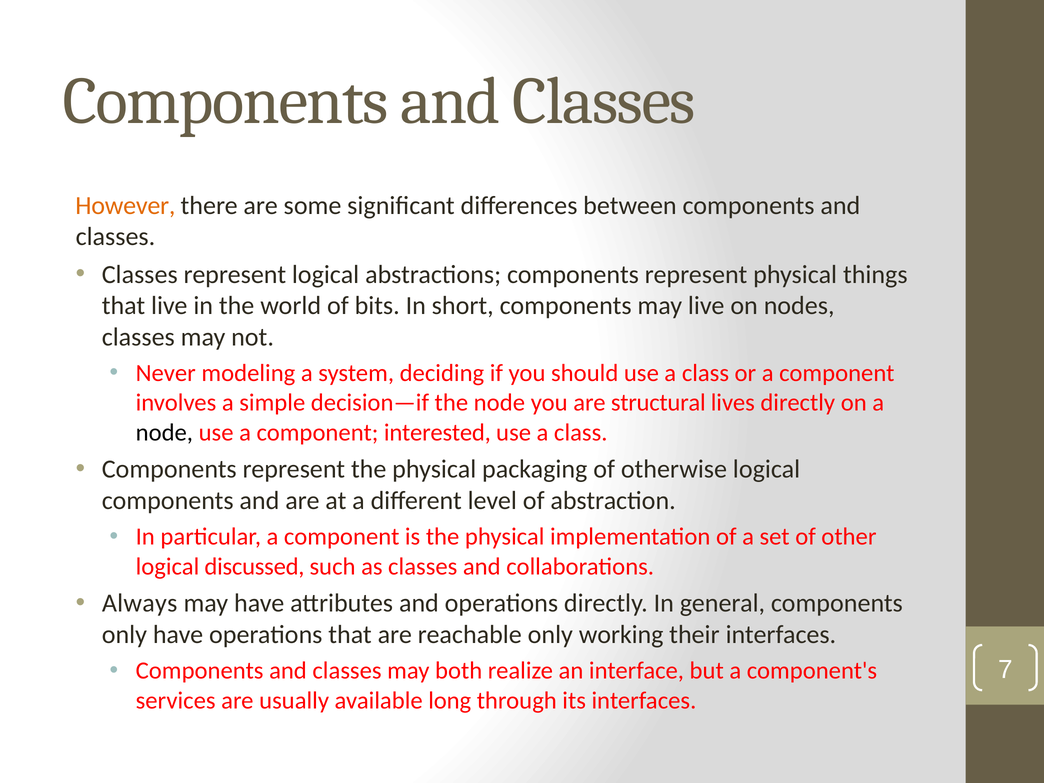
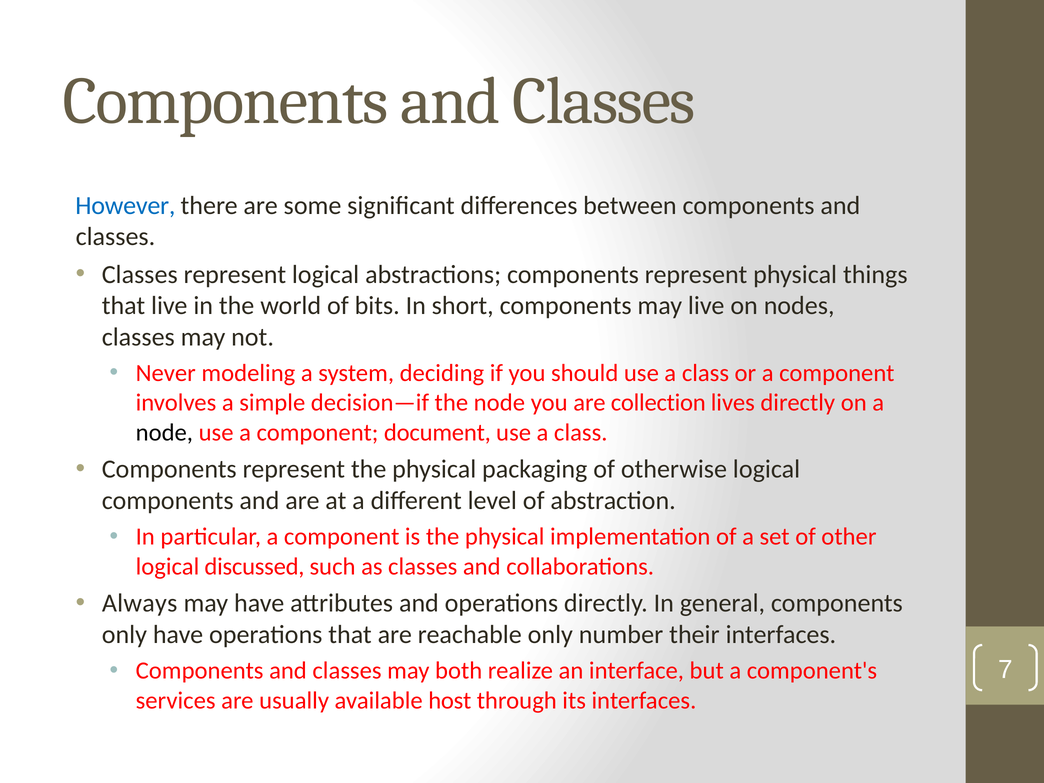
However colour: orange -> blue
structural: structural -> collection
interested: interested -> document
working: working -> number
long: long -> host
